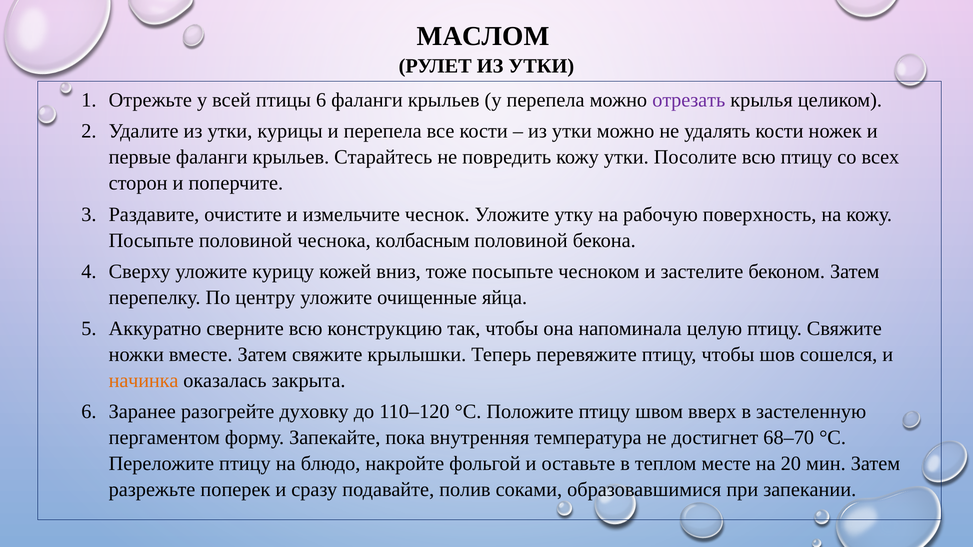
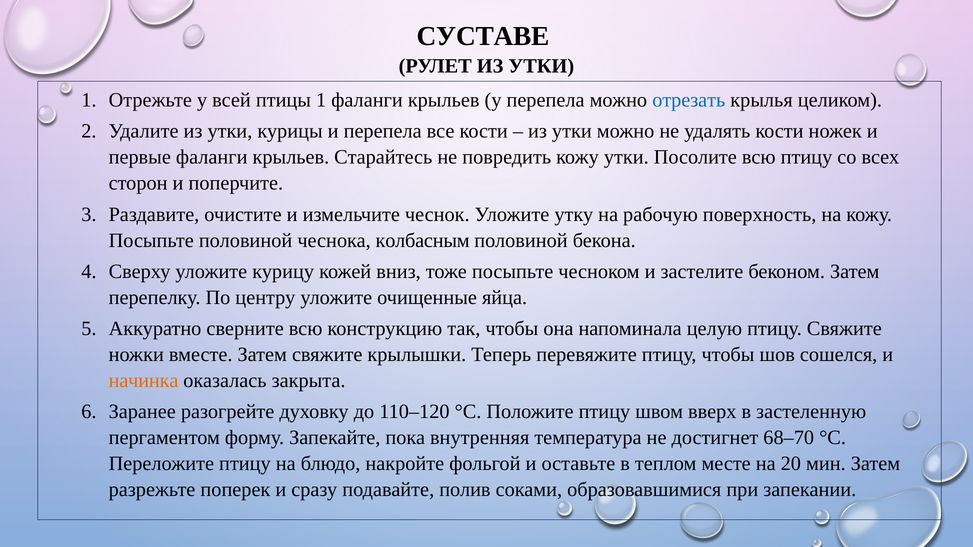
МАСЛОМ: МАСЛОМ -> СУСТАВЕ
птицы 6: 6 -> 1
отрезать colour: purple -> blue
